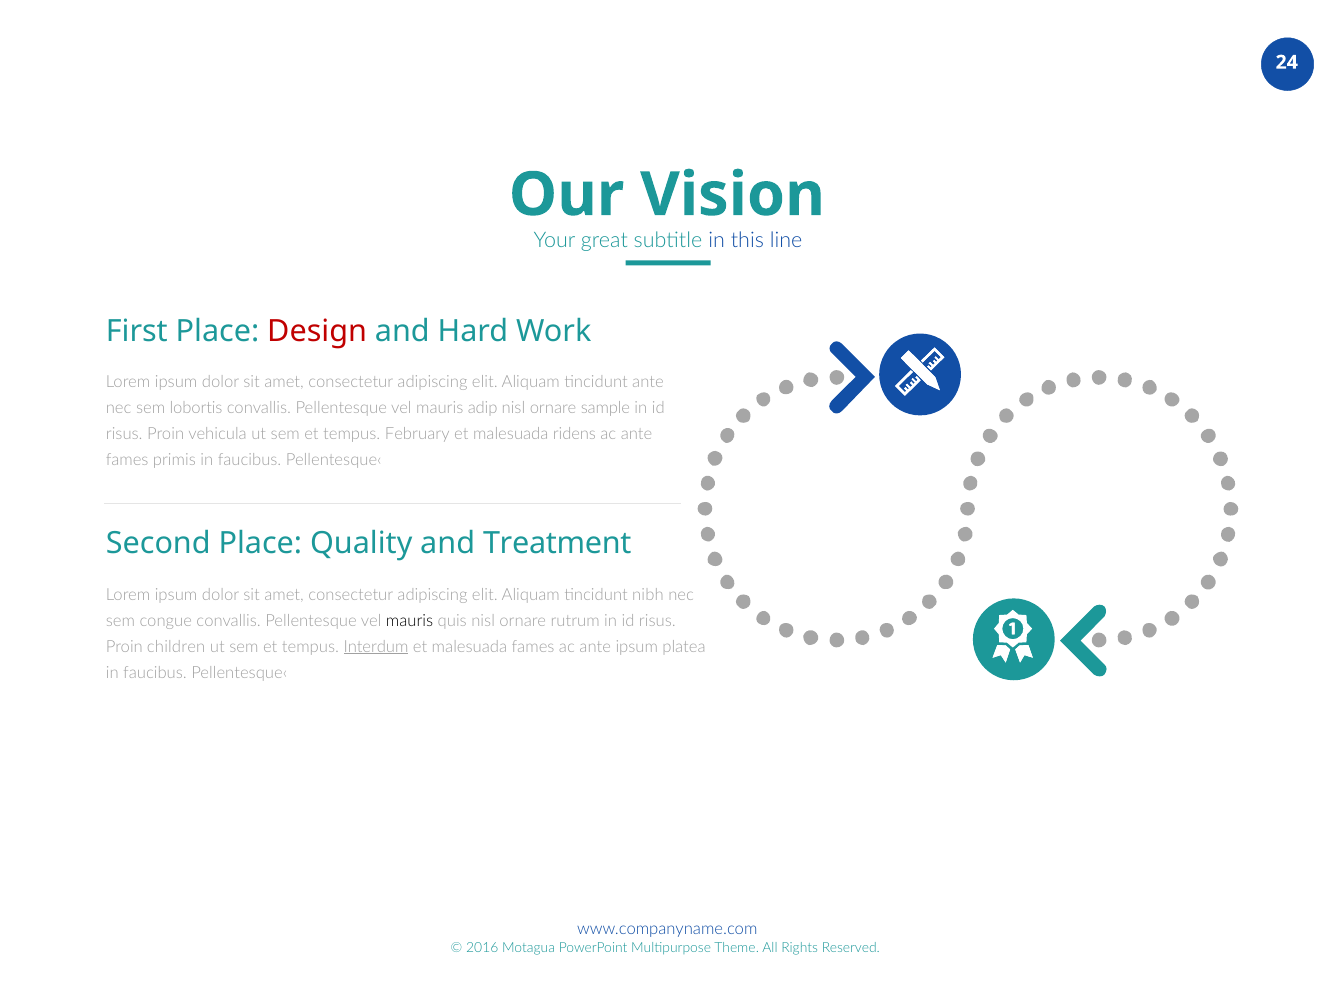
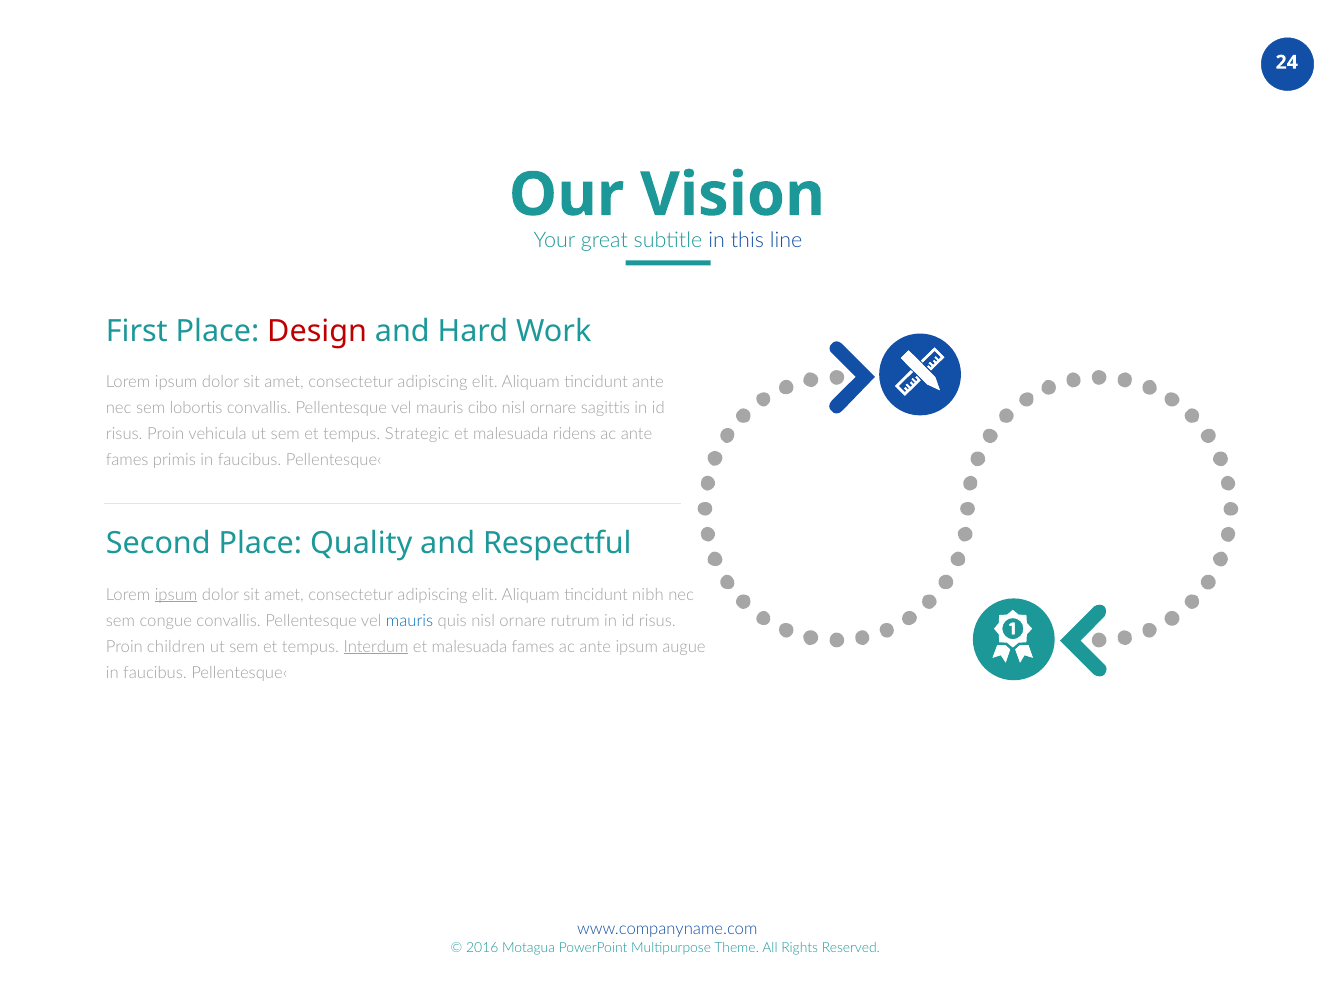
adip: adip -> cibo
sample: sample -> sagittis
February: February -> Strategic
Treatment: Treatment -> Respectful
ipsum at (176, 594) underline: none -> present
mauris at (410, 620) colour: black -> blue
platea: platea -> augue
